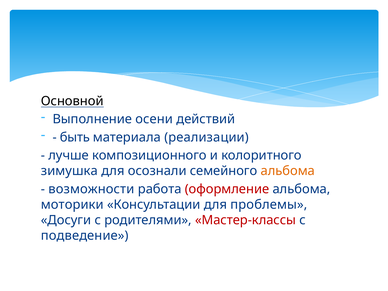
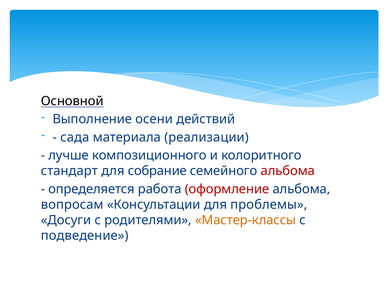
быть: быть -> сада
зимушка: зимушка -> стандарт
осознали: осознали -> собрание
альбома at (288, 171) colour: orange -> red
возможности: возможности -> определяется
моторики: моторики -> вопросам
Мастер-классы colour: red -> orange
